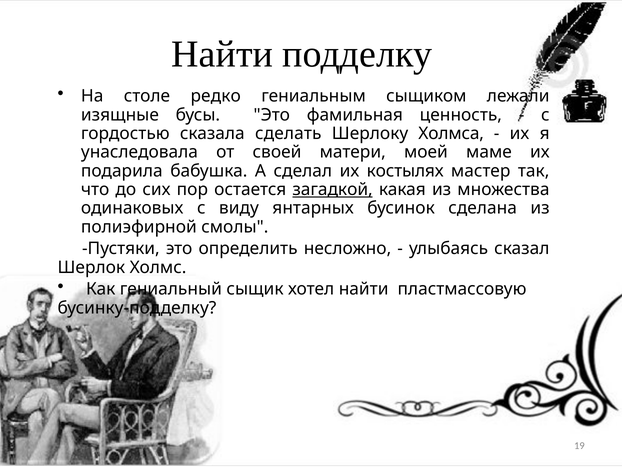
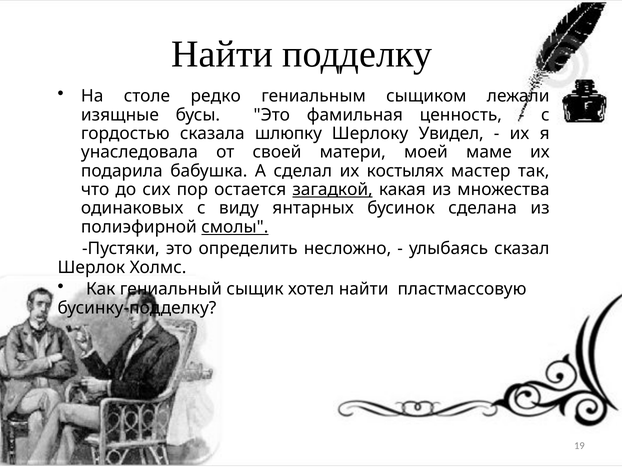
сделать: сделать -> шлюпку
Холмса: Холмса -> Увидел
смолы underline: none -> present
